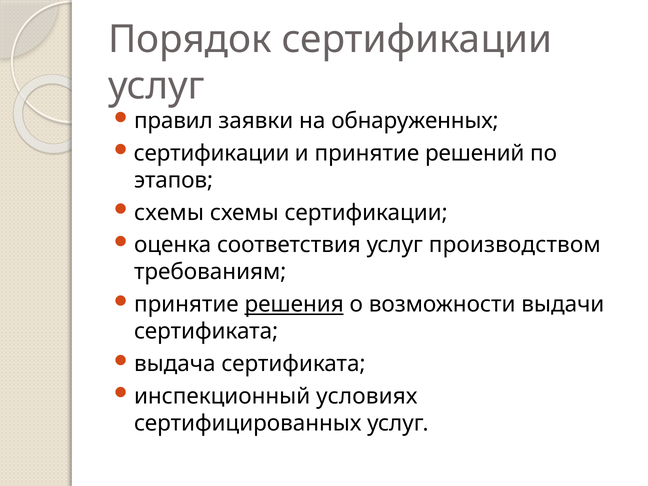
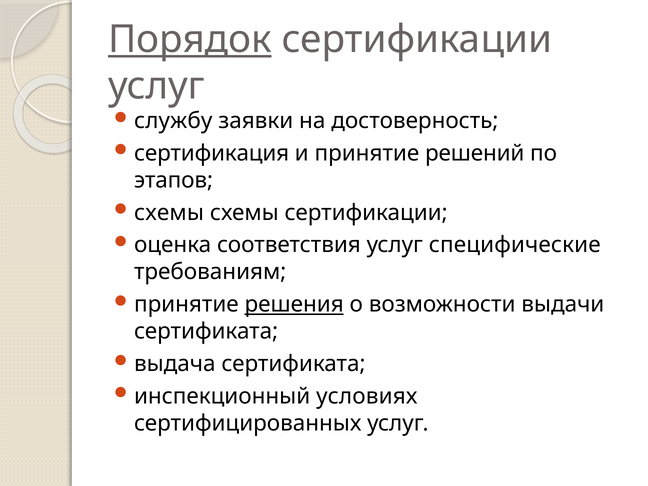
Порядок underline: none -> present
правил: правил -> службу
обнаруженных: обнаруженных -> достоверность
сертификации at (212, 153): сертификации -> сертификация
производством: производством -> специфические
